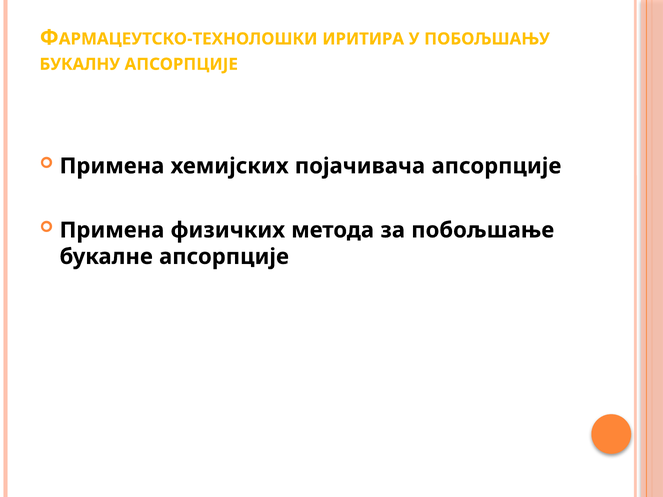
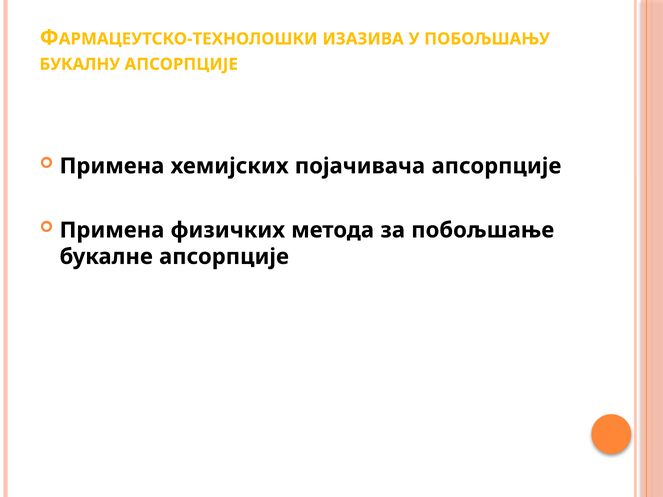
ИРИТИРА: ИРИТИРА -> ИЗАЗИВА
